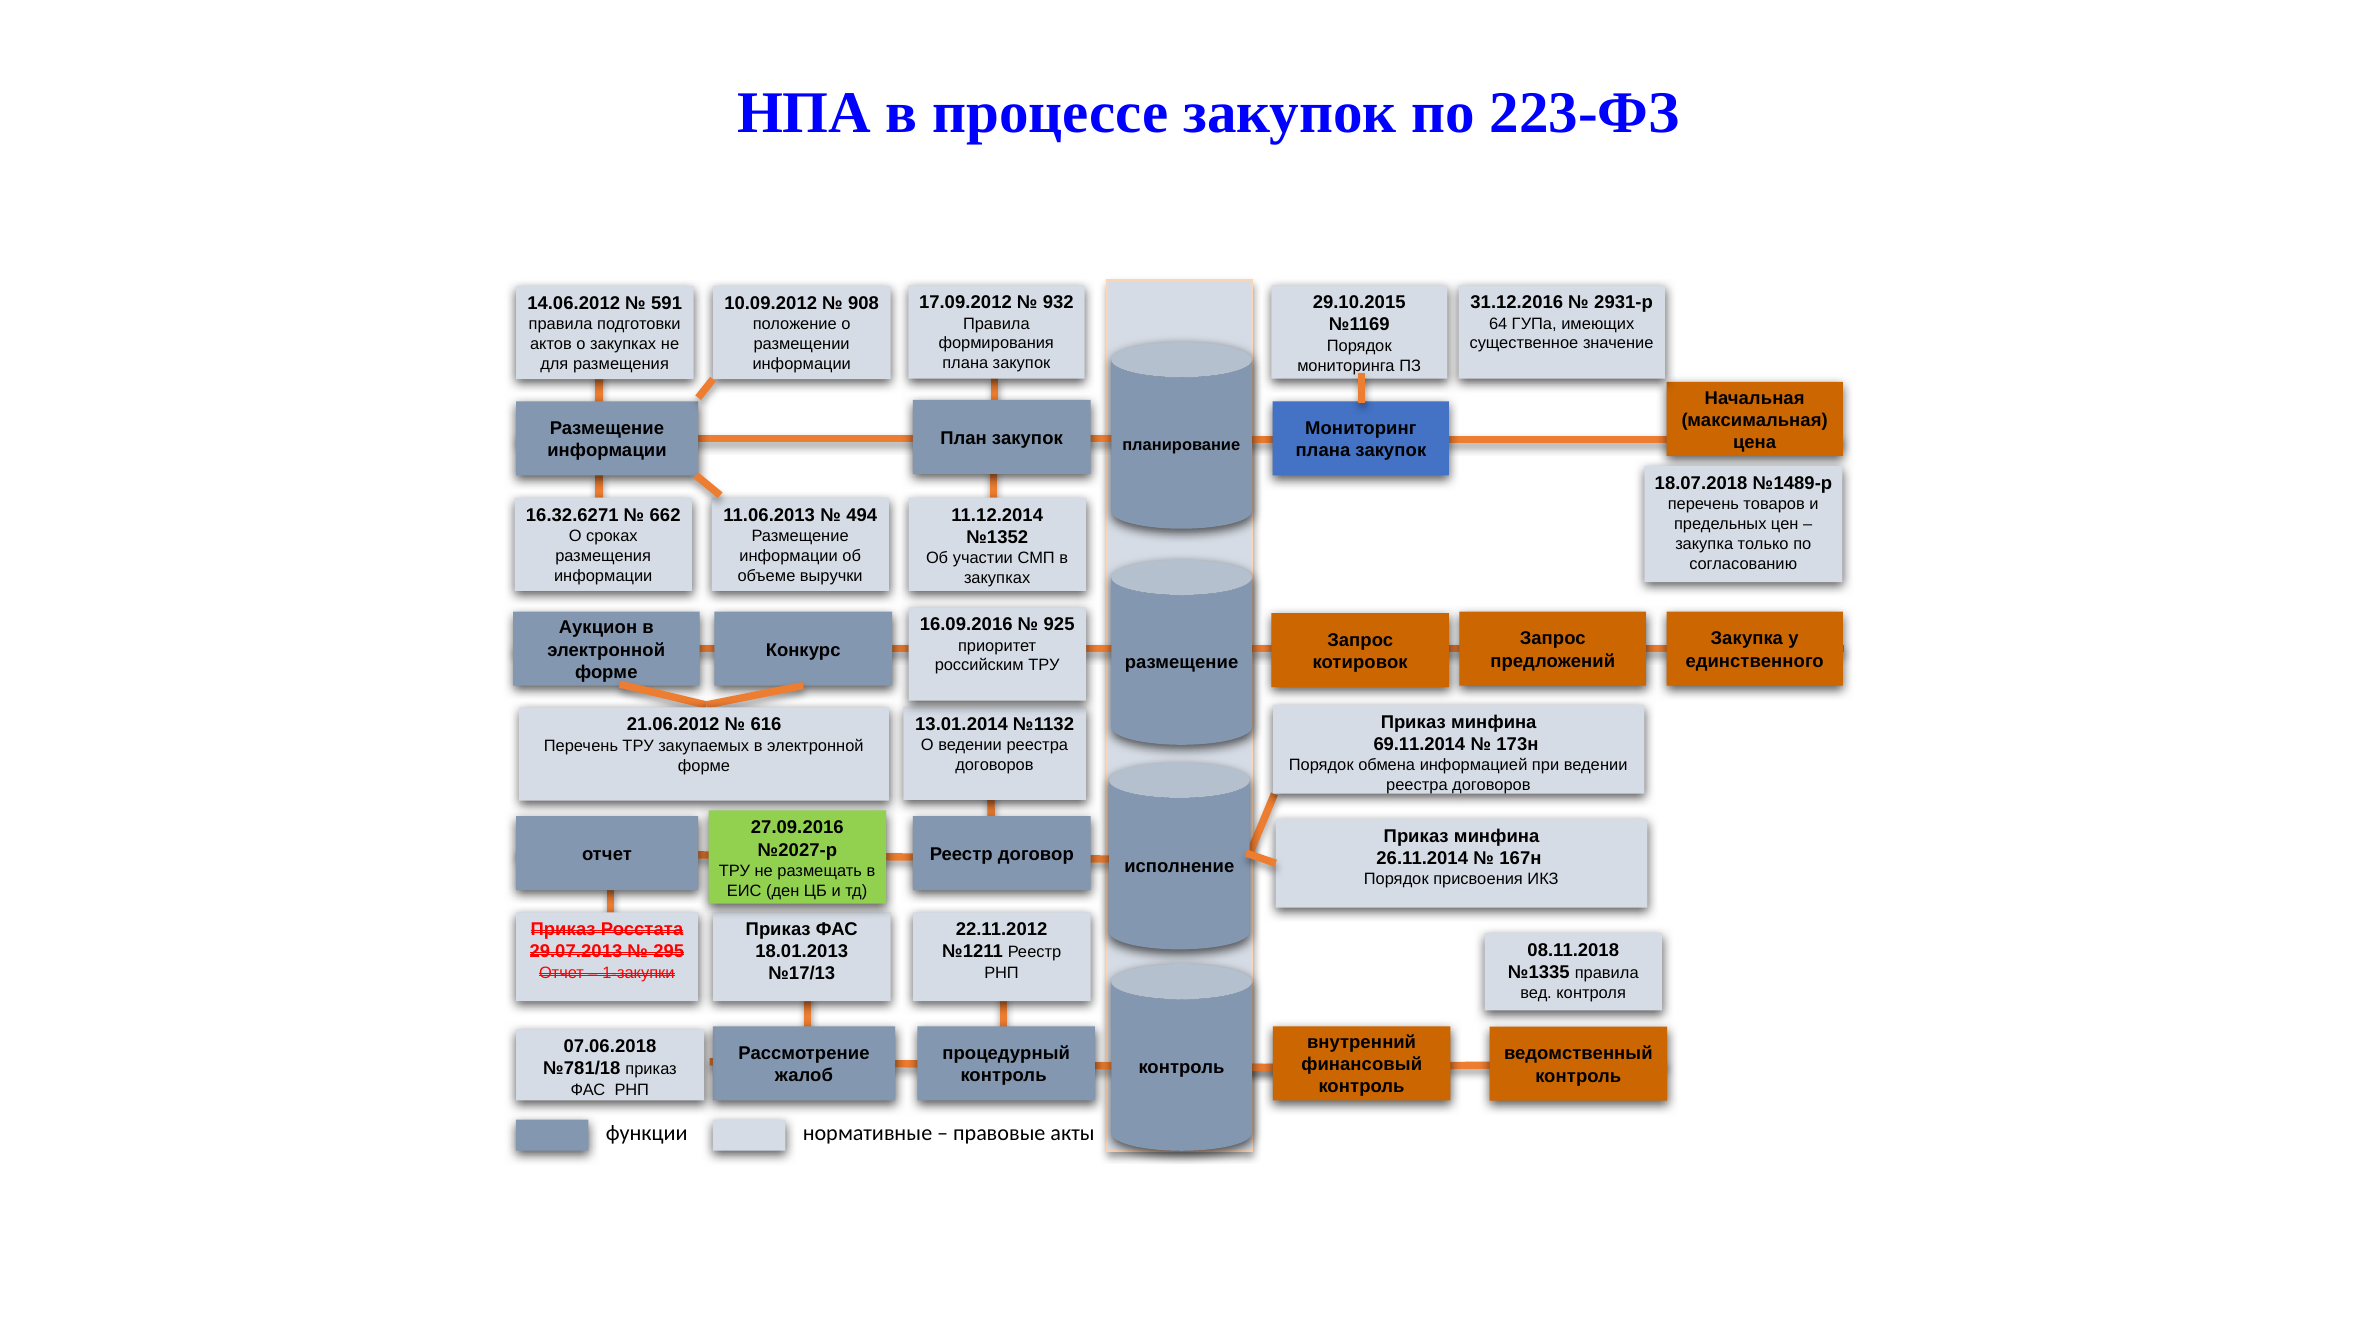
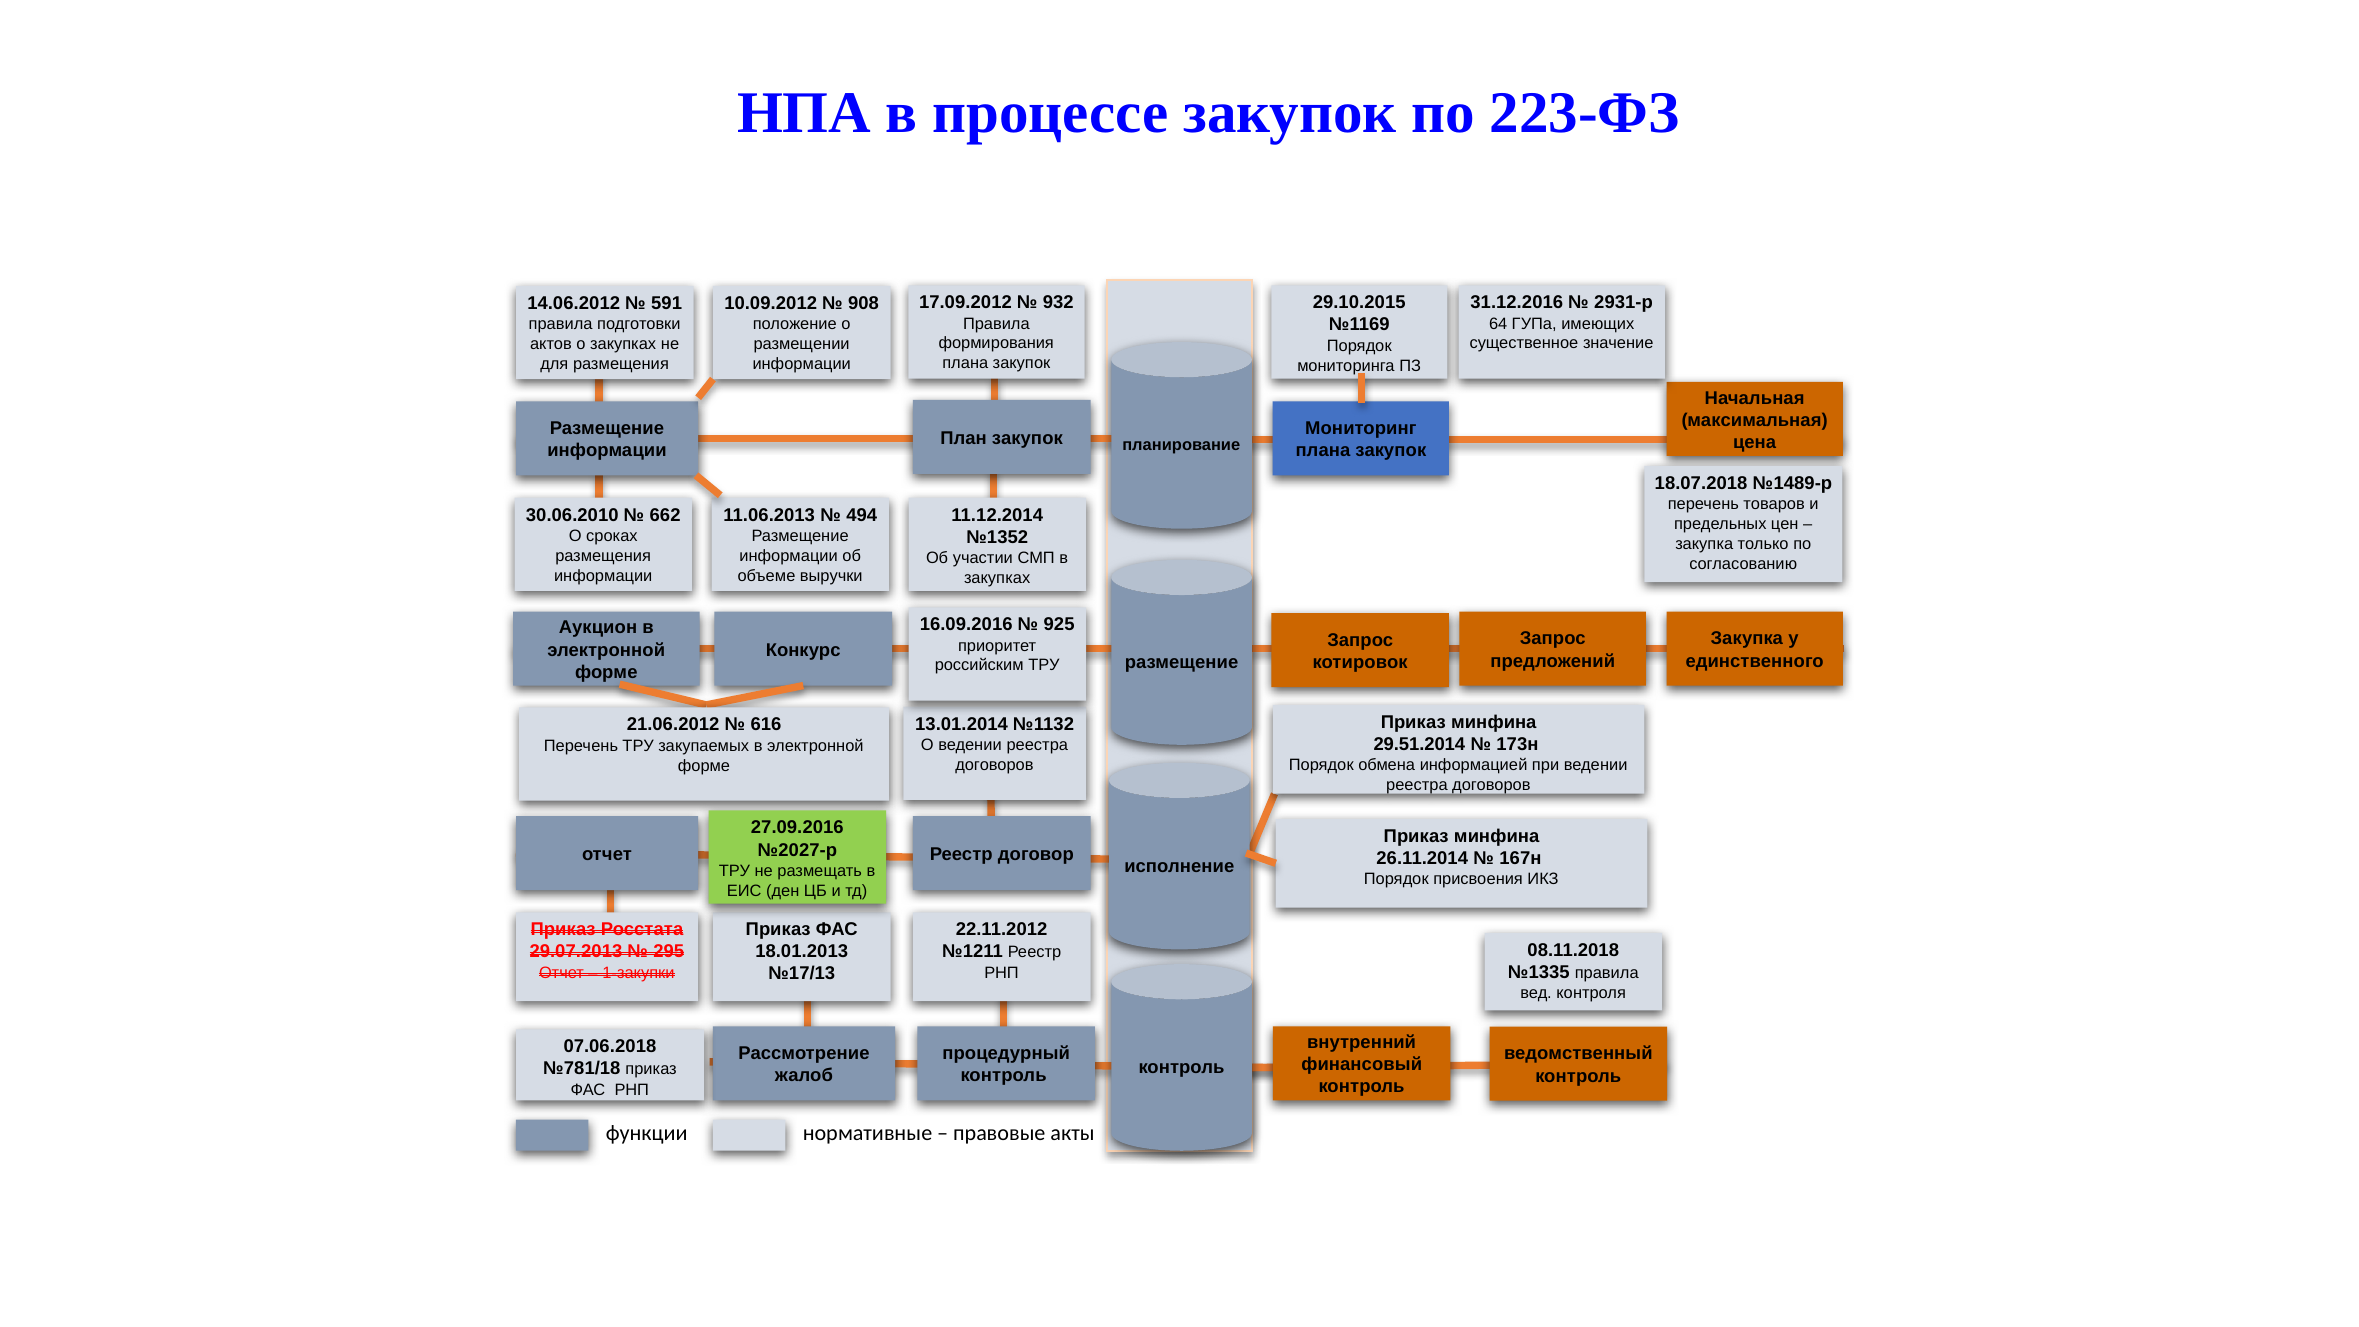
16.32.6271: 16.32.6271 -> 30.06.2010
69.11.2014: 69.11.2014 -> 29.51.2014
